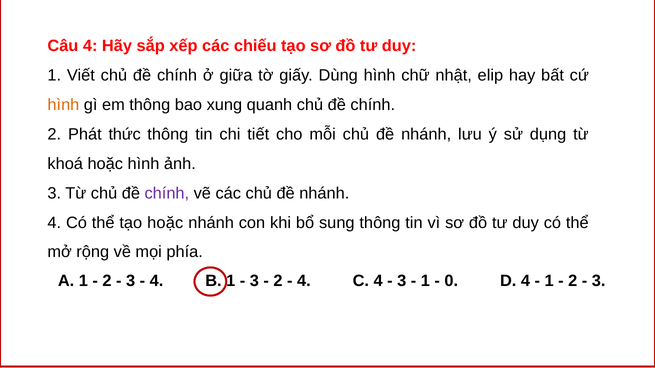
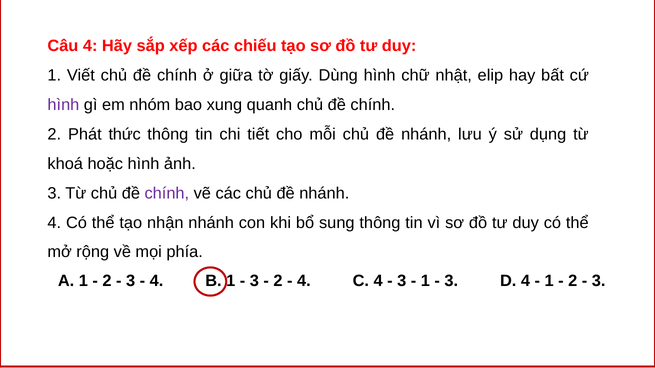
hình at (63, 105) colour: orange -> purple
em thông: thông -> nhóm
tạo hoặc: hoặc -> nhận
0 at (451, 281): 0 -> 3
